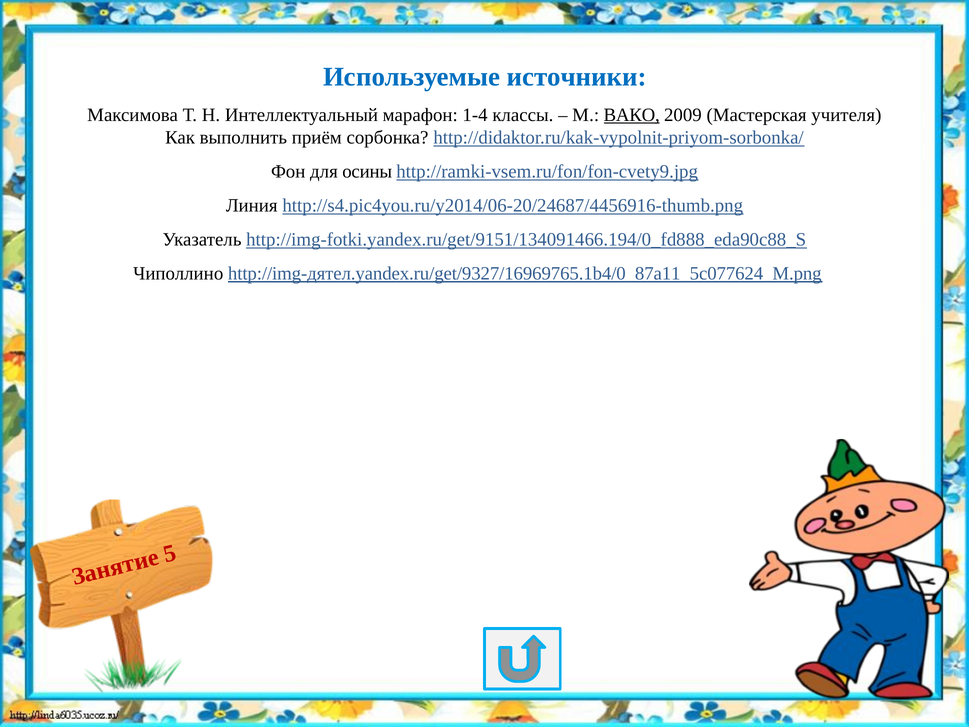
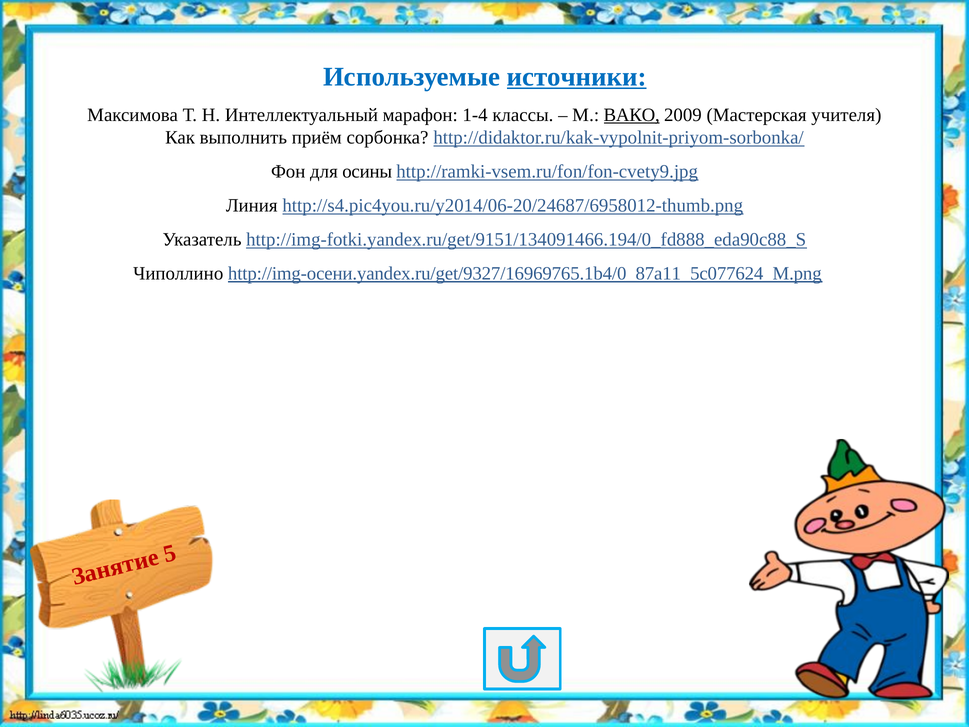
источники underline: none -> present
http://s4.pic4you.ru/y2014/06-20/24687/4456916-thumb.png: http://s4.pic4you.ru/y2014/06-20/24687/4456916-thumb.png -> http://s4.pic4you.ru/y2014/06-20/24687/6958012-thumb.png
http://img-дятел.yandex.ru/get/9327/16969765.1b4/0_87a11_5c077624_M.png: http://img-дятел.yandex.ru/get/9327/16969765.1b4/0_87a11_5c077624_M.png -> http://img-осени.yandex.ru/get/9327/16969765.1b4/0_87a11_5c077624_M.png
